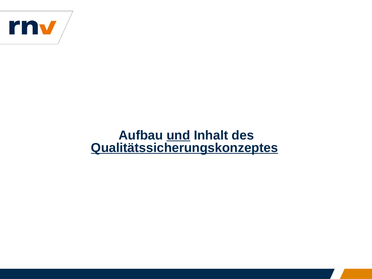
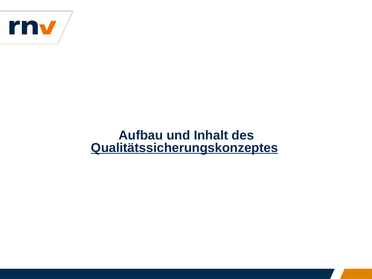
und underline: present -> none
